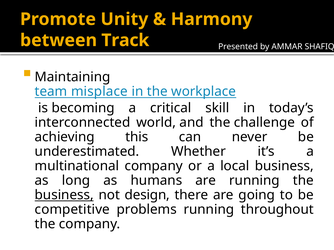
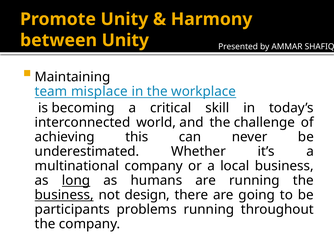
between Track: Track -> Unity
long underline: none -> present
competitive: competitive -> participants
